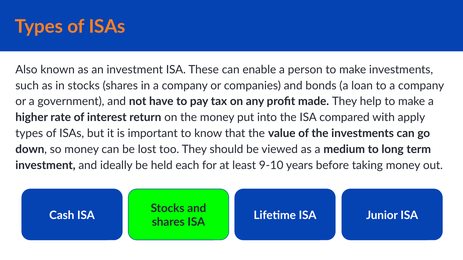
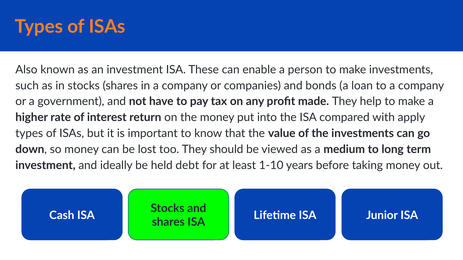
each: each -> debt
9-10: 9-10 -> 1-10
